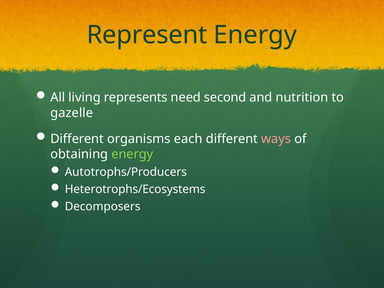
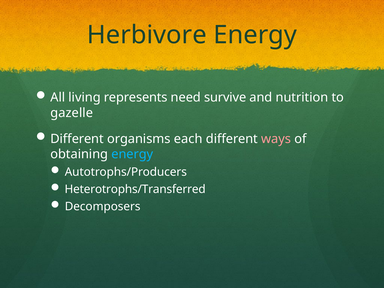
Represent: Represent -> Herbivore
second: second -> survive
energy at (132, 154) colour: light green -> light blue
Heterotrophs/Ecosystems: Heterotrophs/Ecosystems -> Heterotrophs/Transferred
